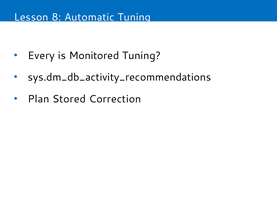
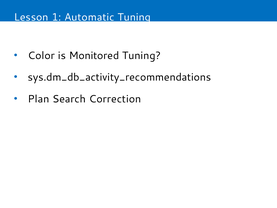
8: 8 -> 1
Every: Every -> Color
Stored: Stored -> Search
